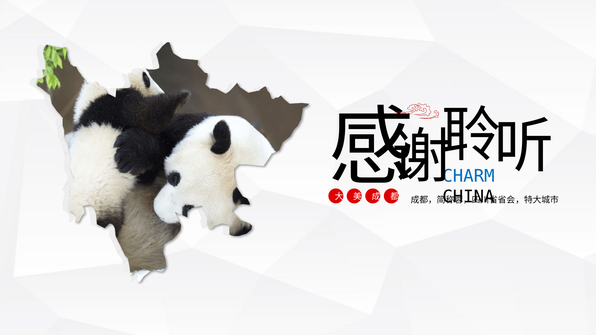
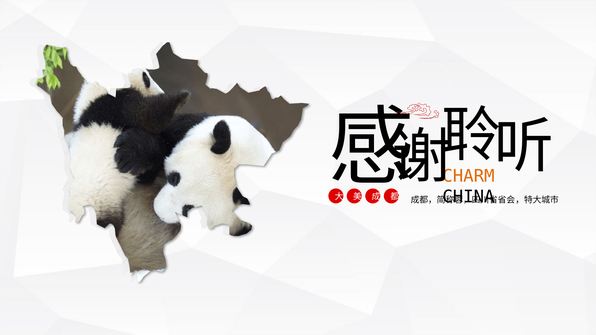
CHARM colour: blue -> orange
